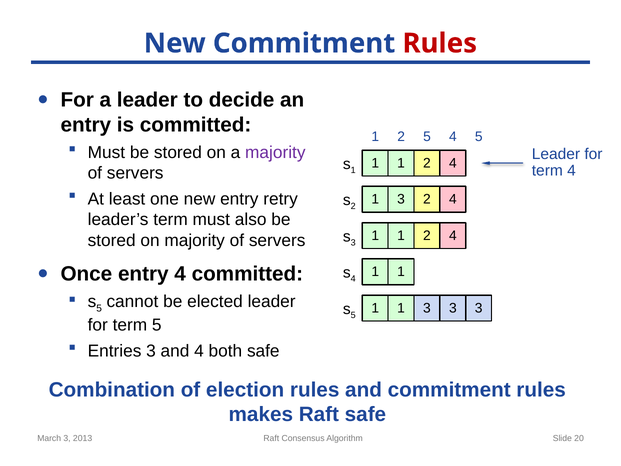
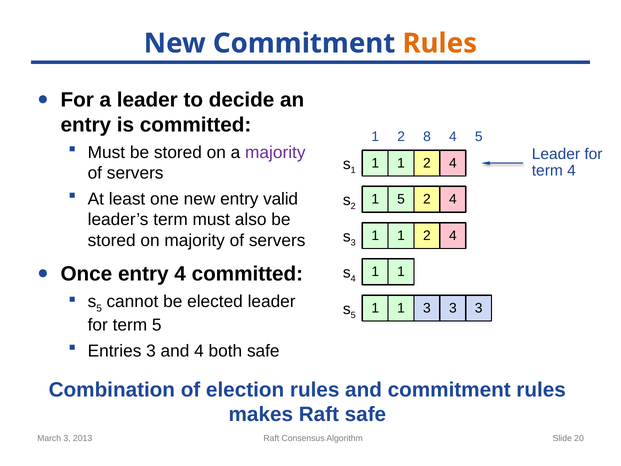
Rules at (440, 43) colour: red -> orange
2 5: 5 -> 8
retry: retry -> valid
1 3: 3 -> 5
